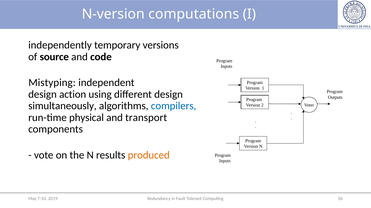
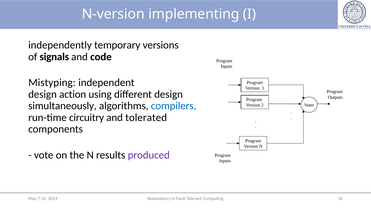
computations: computations -> implementing
source: source -> signals
physical: physical -> circuitry
transport: transport -> tolerated
produced colour: orange -> purple
